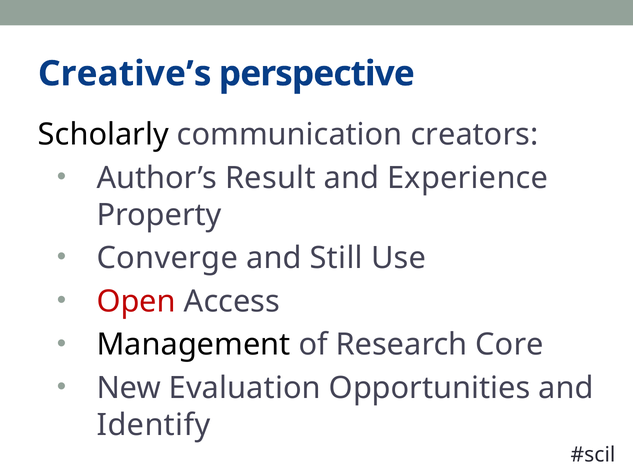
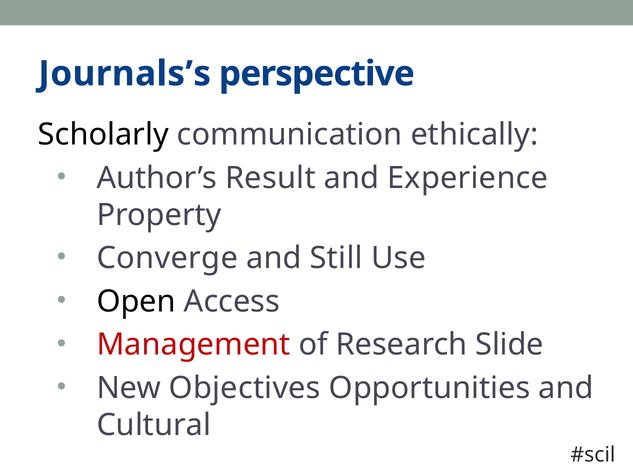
Creative’s: Creative’s -> Journals’s
creators: creators -> ethically
Open colour: red -> black
Management colour: black -> red
Core: Core -> Slide
Evaluation: Evaluation -> Objectives
Identify: Identify -> Cultural
